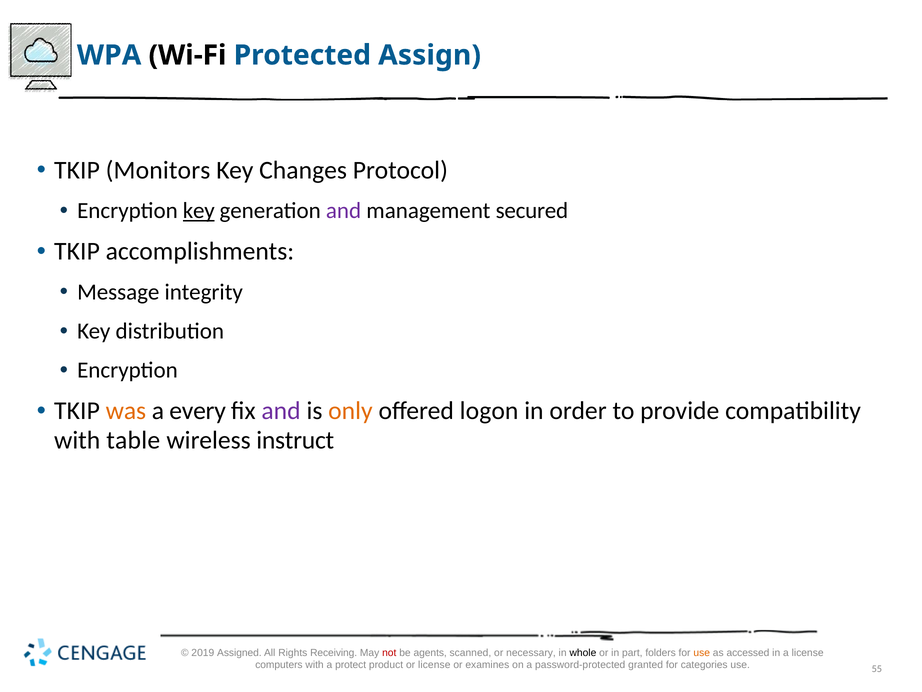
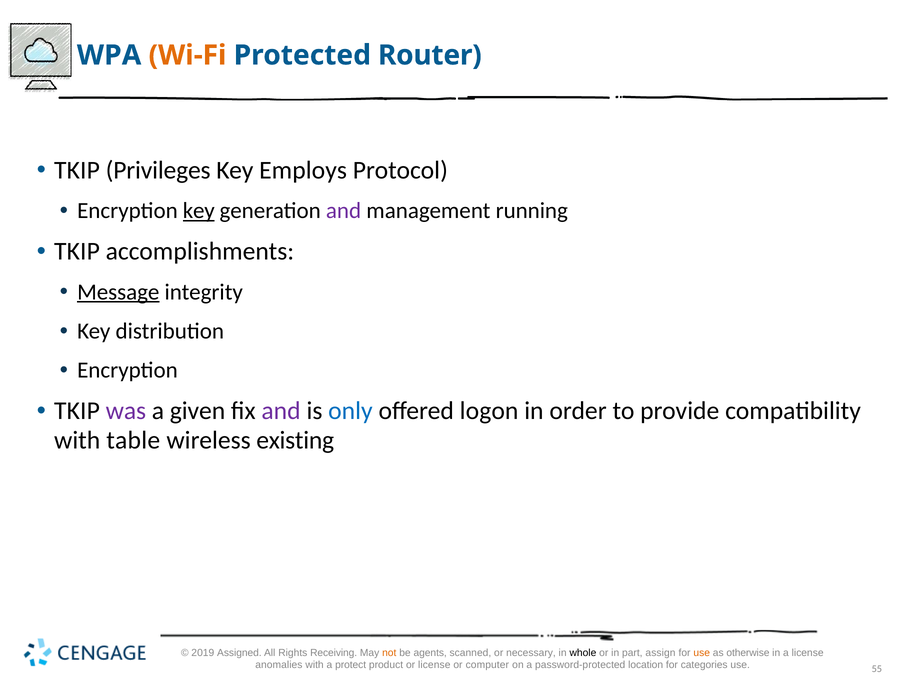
Wi-Fi colour: black -> orange
Assign: Assign -> Router
Monitors: Monitors -> Privileges
Changes: Changes -> Employs
secured: secured -> running
Message underline: none -> present
was colour: orange -> purple
every: every -> given
only colour: orange -> blue
instruct: instruct -> existing
not colour: red -> orange
folders: folders -> assign
accessed: accessed -> otherwise
computers: computers -> anomalies
examines: examines -> computer
granted: granted -> location
